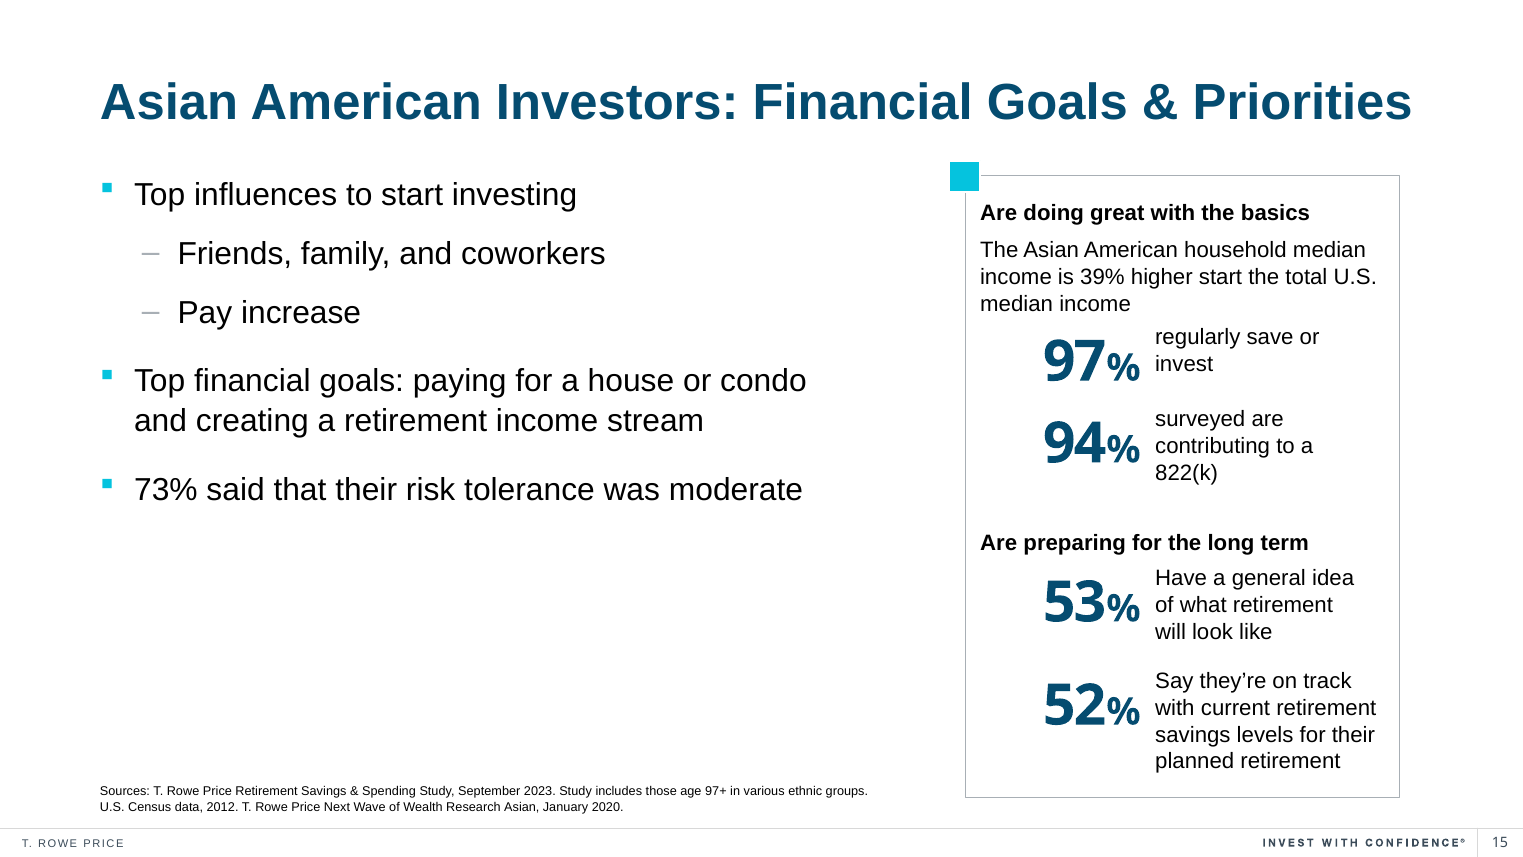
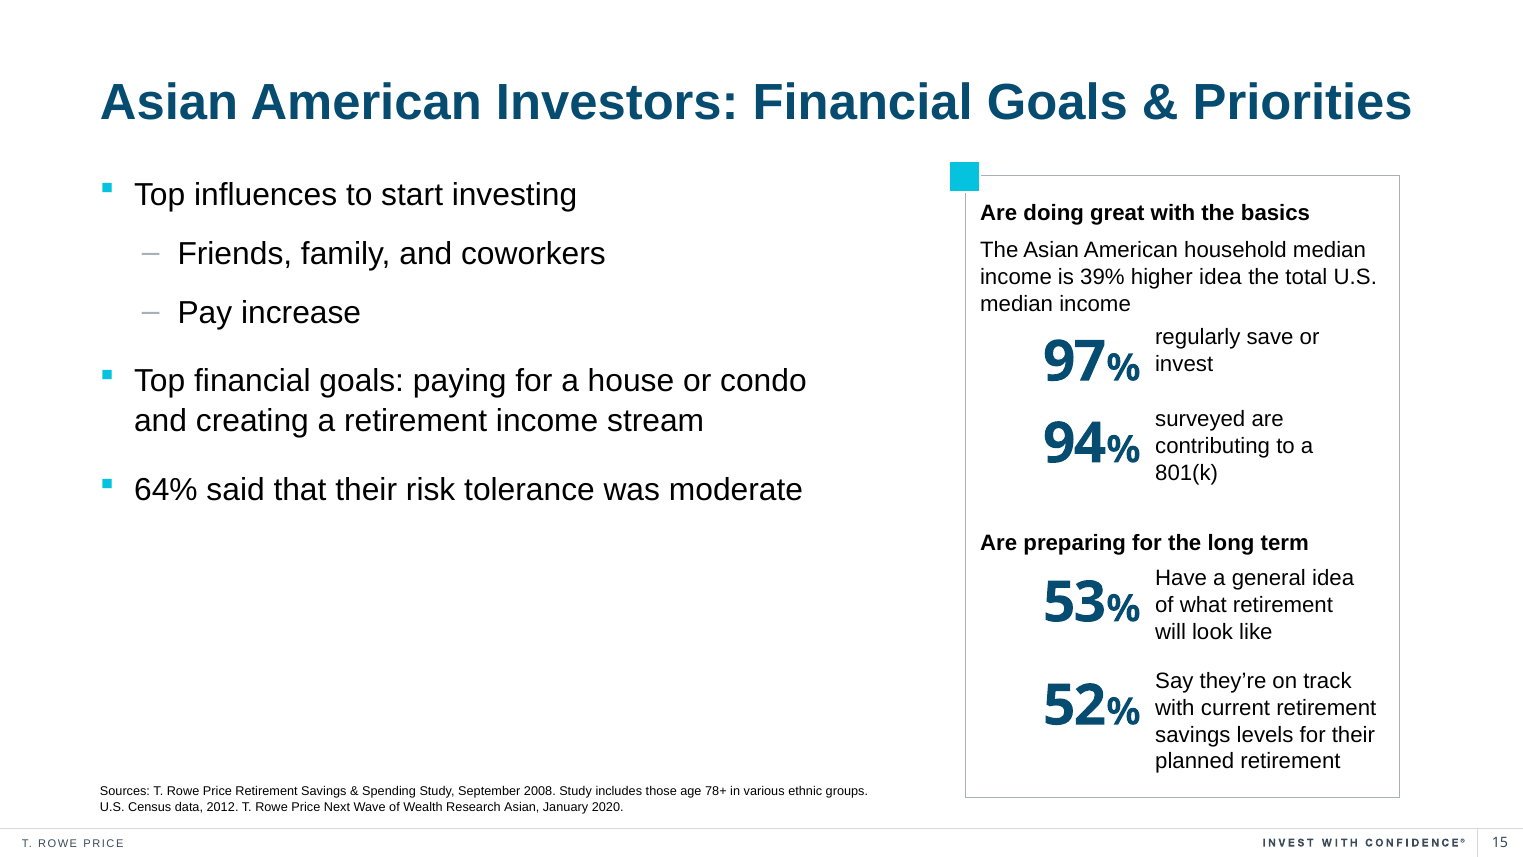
higher start: start -> idea
822(k: 822(k -> 801(k
73%: 73% -> 64%
2023: 2023 -> 2008
97+: 97+ -> 78+
